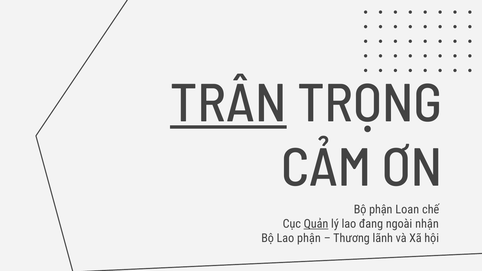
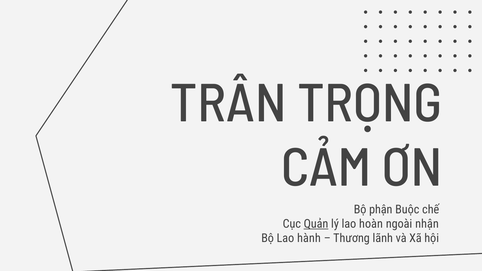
TRÂN underline: present -> none
Loan: Loan -> Buộc
đang: đang -> hoàn
Lao phận: phận -> hành
